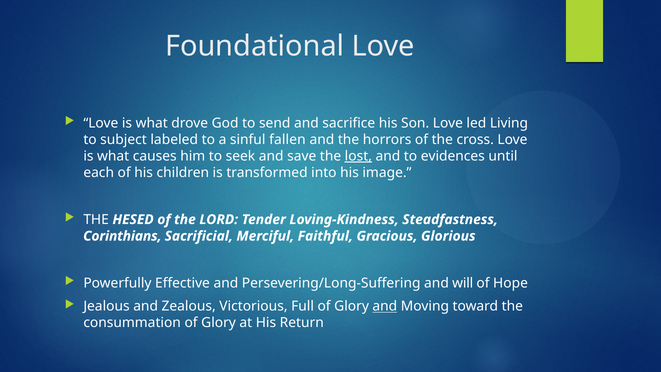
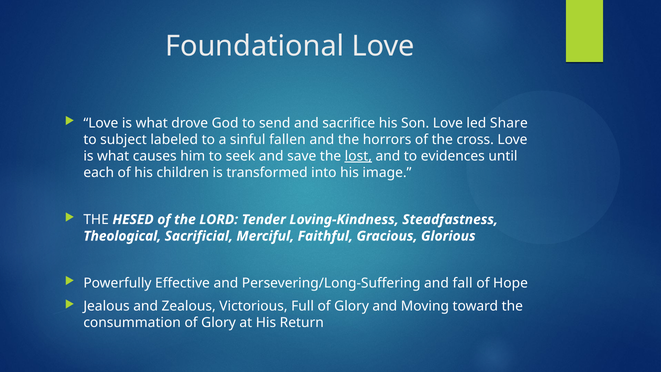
Living: Living -> Share
Corinthians: Corinthians -> Theological
will: will -> fall
and at (385, 306) underline: present -> none
